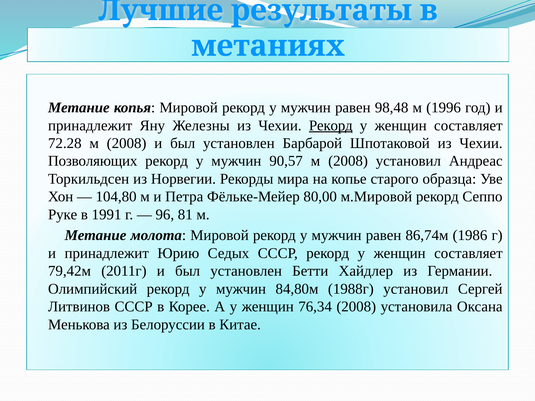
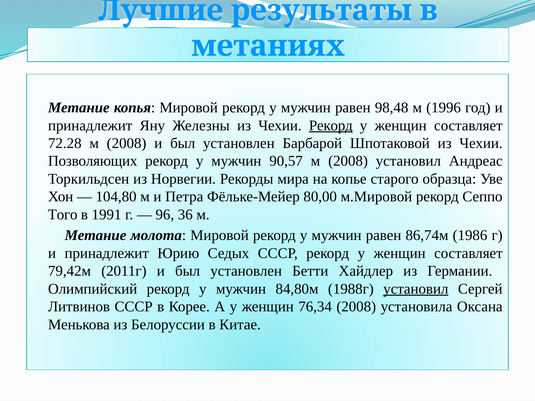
Руке: Руке -> Того
81: 81 -> 36
установил at (416, 289) underline: none -> present
